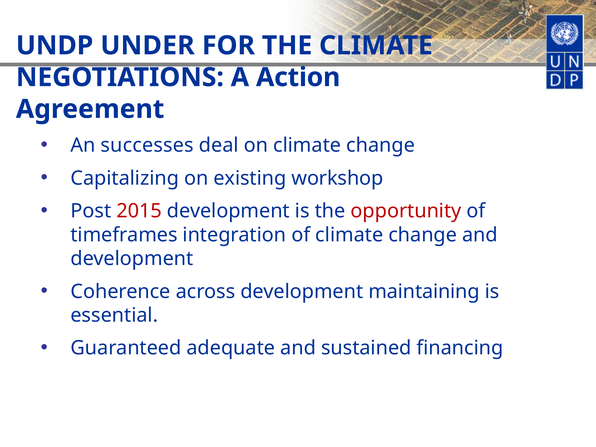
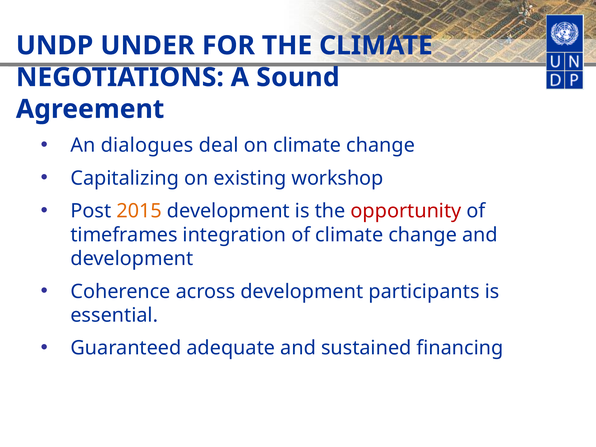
Action: Action -> Sound
successes: successes -> dialogues
2015 colour: red -> orange
maintaining: maintaining -> participants
